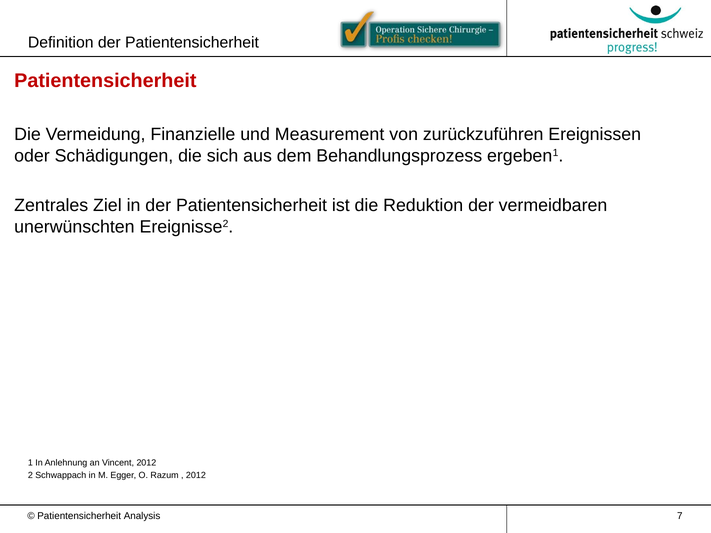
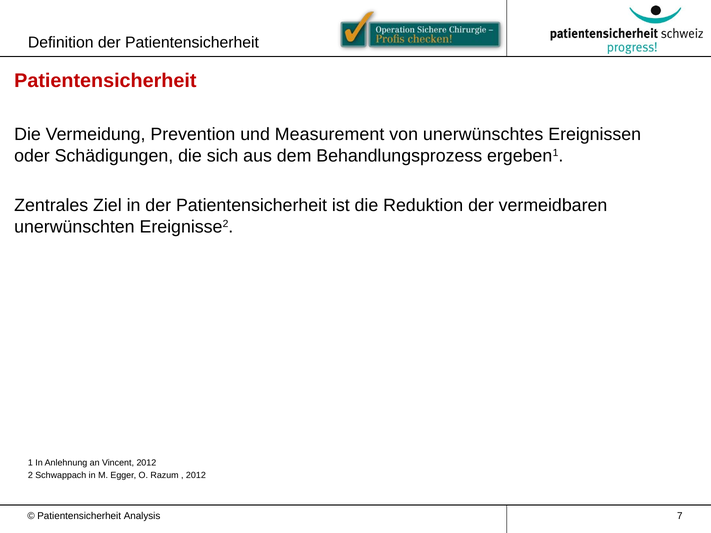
Finanzielle: Finanzielle -> Prevention
zurückzuführen: zurückzuführen -> unerwünschtes
